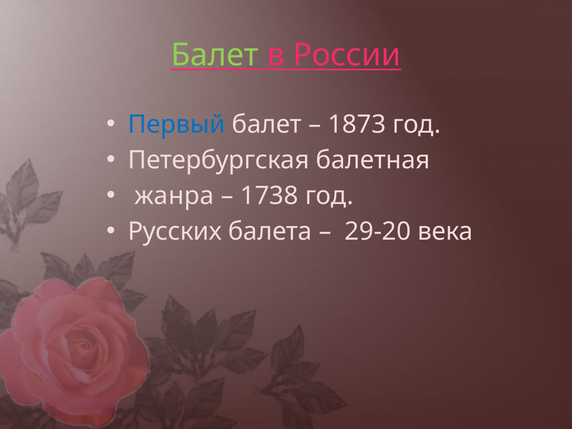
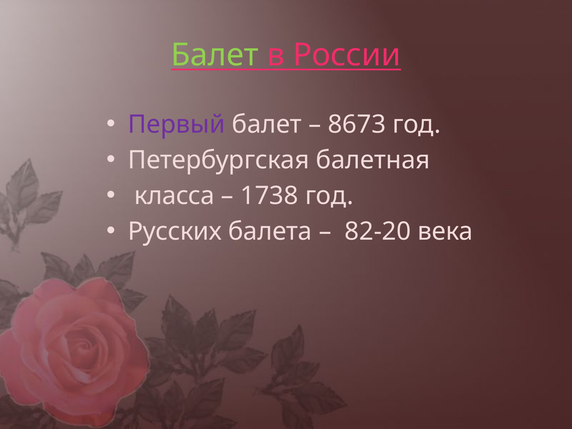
Первый colour: blue -> purple
1873: 1873 -> 8673
жанра: жанра -> класса
29-20: 29-20 -> 82-20
